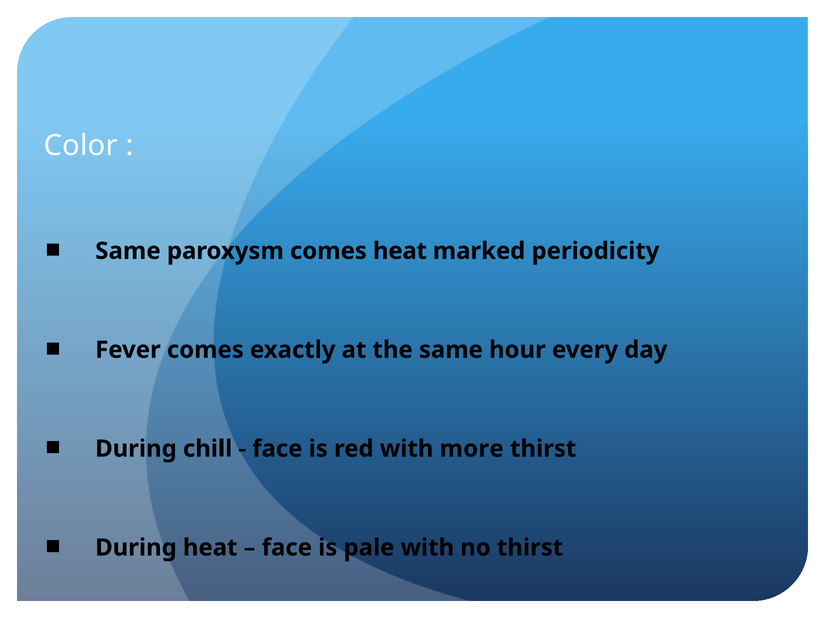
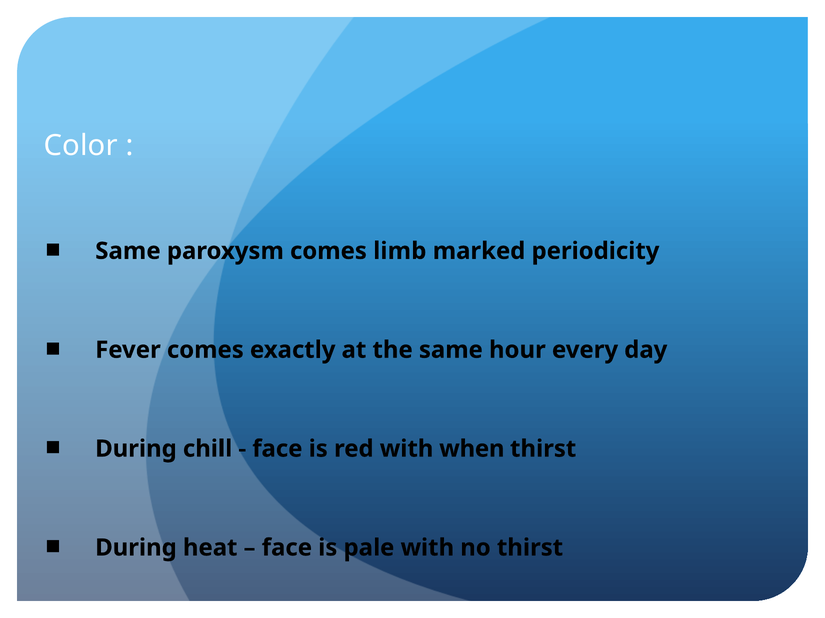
comes heat: heat -> limb
more: more -> when
